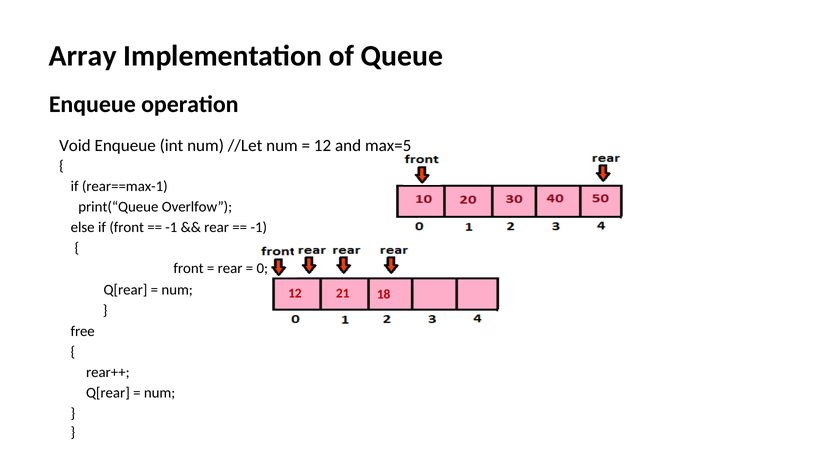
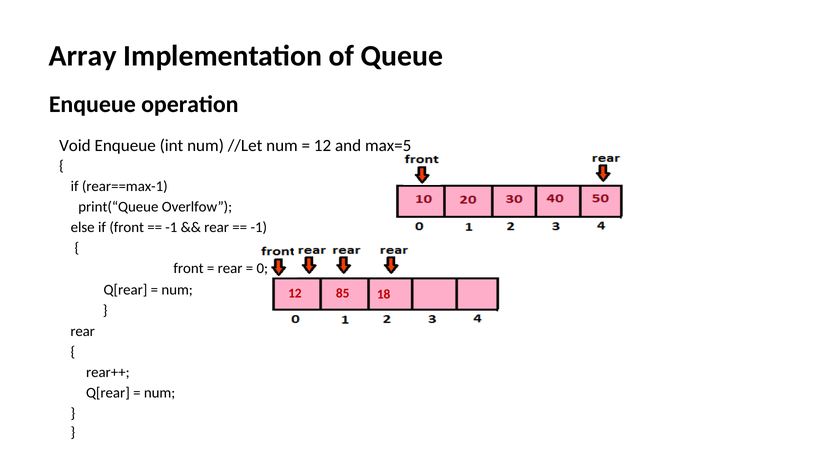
21: 21 -> 85
free at (83, 331): free -> rear
